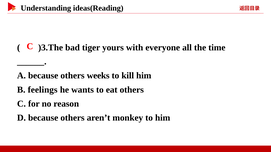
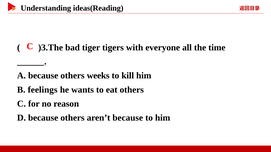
yours: yours -> tigers
aren’t monkey: monkey -> because
